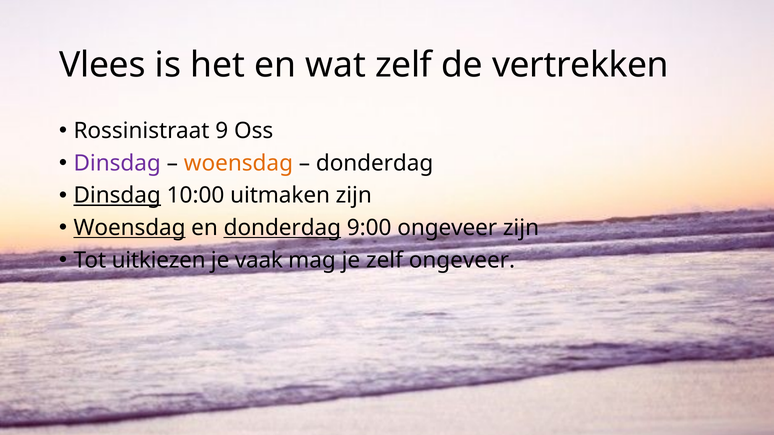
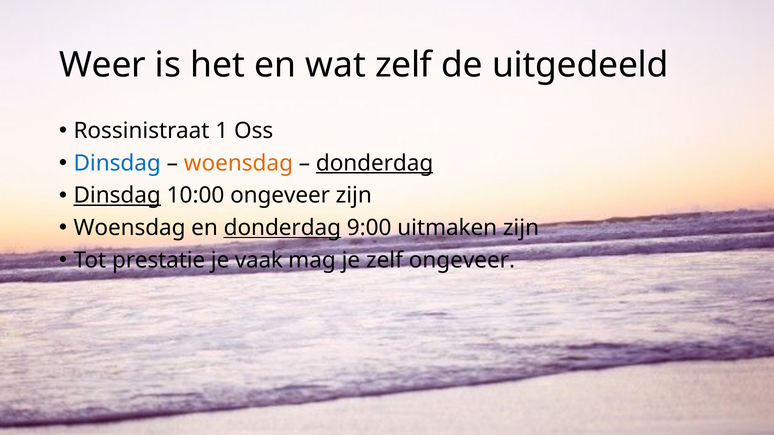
Vlees: Vlees -> Weer
vertrekken: vertrekken -> uitgedeeld
9: 9 -> 1
Dinsdag at (117, 163) colour: purple -> blue
donderdag at (375, 163) underline: none -> present
10:00 uitmaken: uitmaken -> ongeveer
Woensdag at (130, 228) underline: present -> none
9:00 ongeveer: ongeveer -> uitmaken
uitkiezen: uitkiezen -> prestatie
